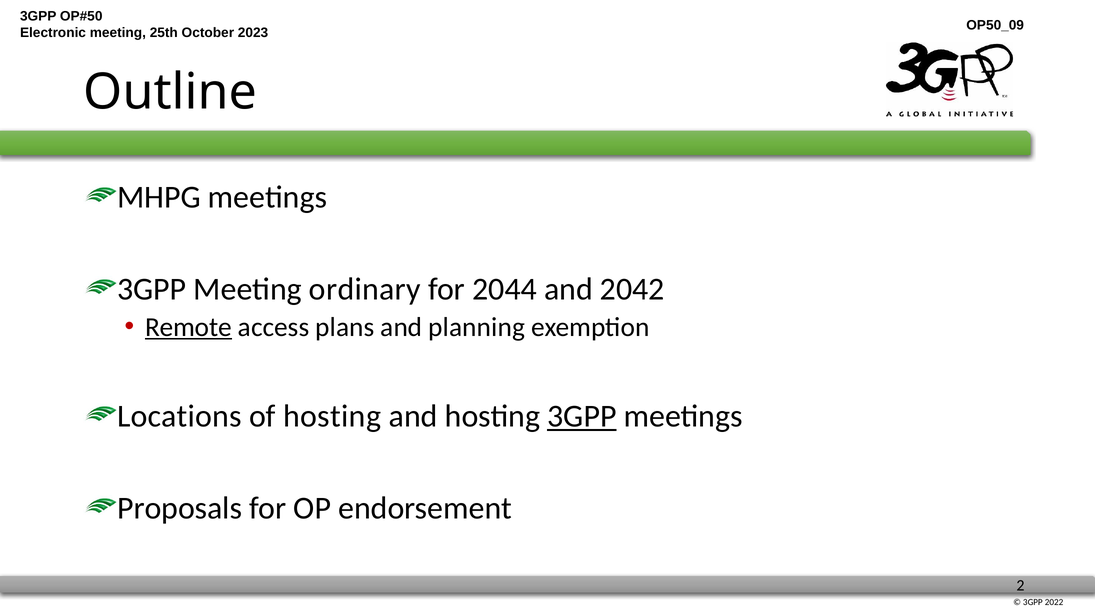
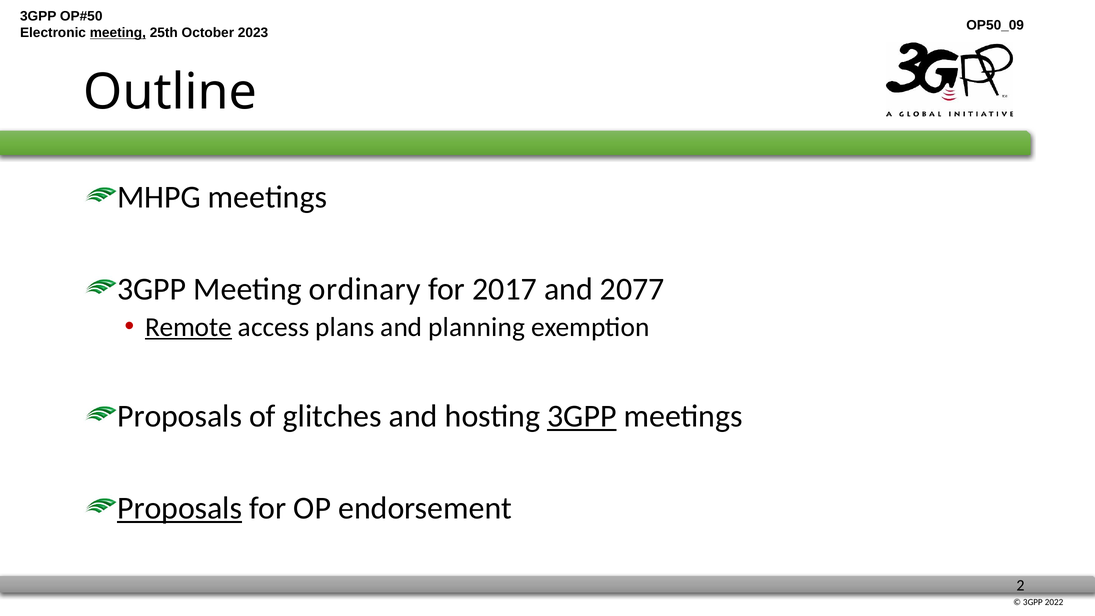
meeting at (118, 33) underline: none -> present
2044: 2044 -> 2017
2042: 2042 -> 2077
Locations at (179, 416): Locations -> Proposals
of hosting: hosting -> glitches
Proposals at (180, 508) underline: none -> present
